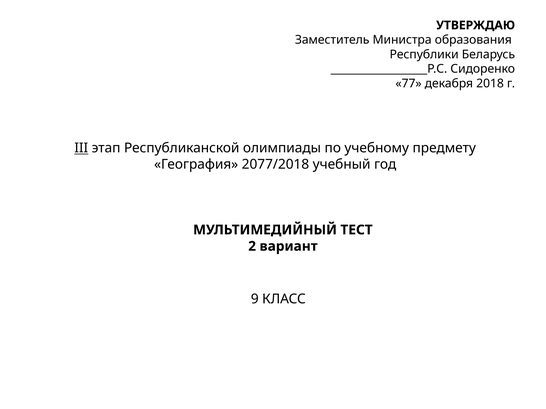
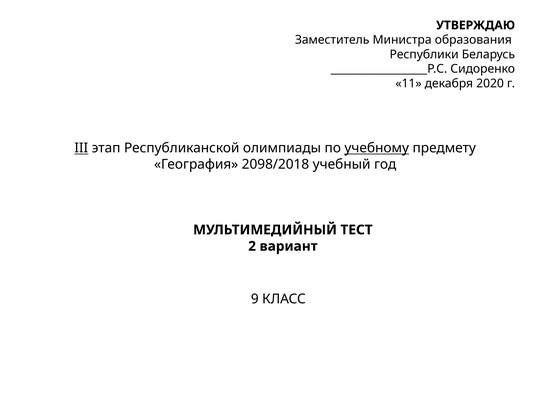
77: 77 -> 11
2018: 2018 -> 2020
учебному underline: none -> present
2077/2018: 2077/2018 -> 2098/2018
